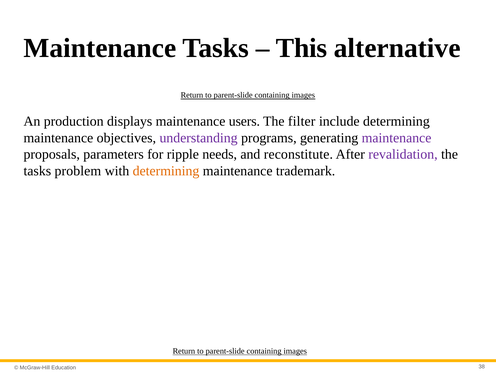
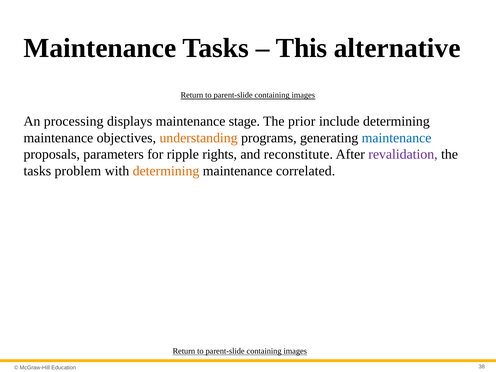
production: production -> processing
users: users -> stage
filter: filter -> prior
understanding colour: purple -> orange
maintenance at (397, 138) colour: purple -> blue
needs: needs -> rights
trademark: trademark -> correlated
